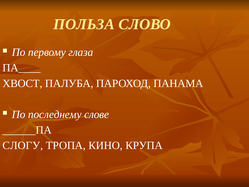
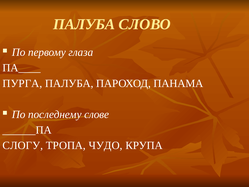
ПОЛЬЗА at (84, 24): ПОЛЬЗА -> ПАЛУБА
ХВОСТ: ХВОСТ -> ПУРГА
КИНО: КИНО -> ЧУДО
